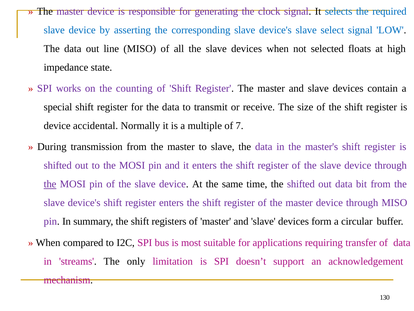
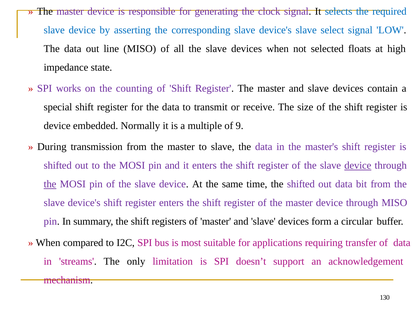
accidental: accidental -> embedded
7: 7 -> 9
device at (358, 165) underline: none -> present
